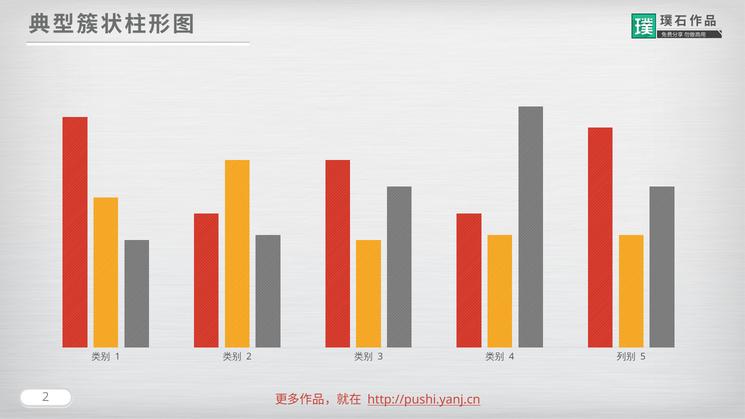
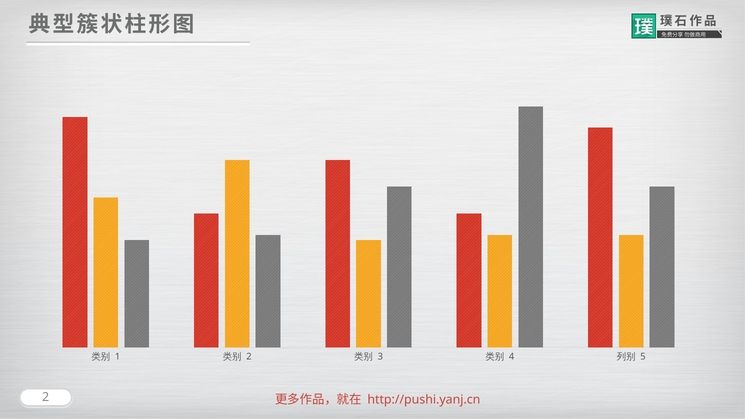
http://pushi.yanj.cn underline: present -> none
